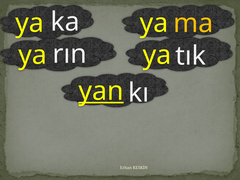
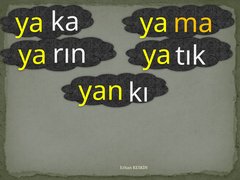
yan underline: present -> none
